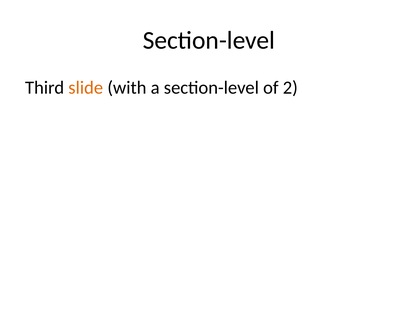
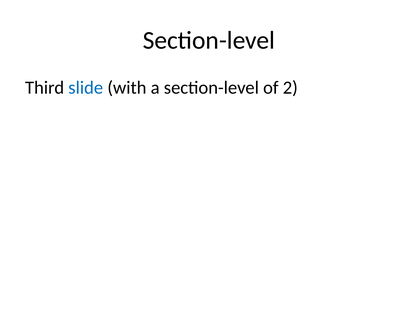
slide colour: orange -> blue
